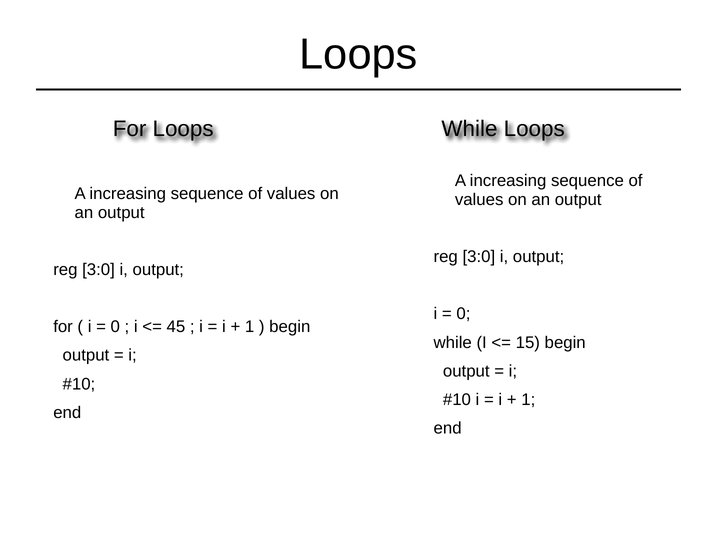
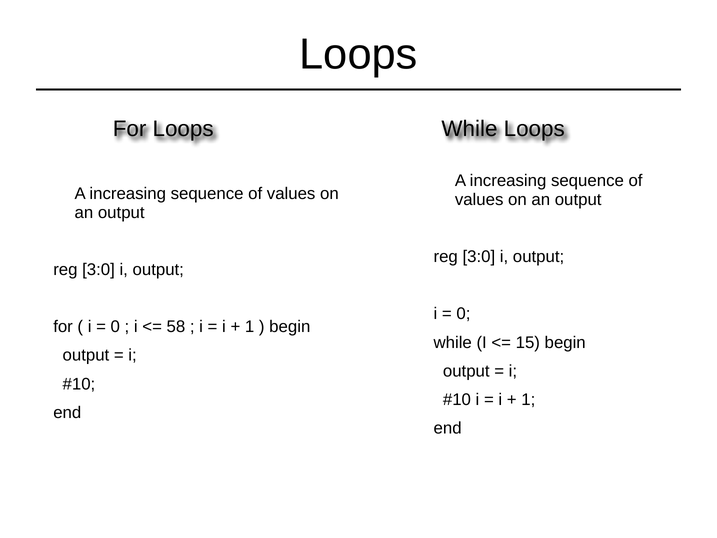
45: 45 -> 58
